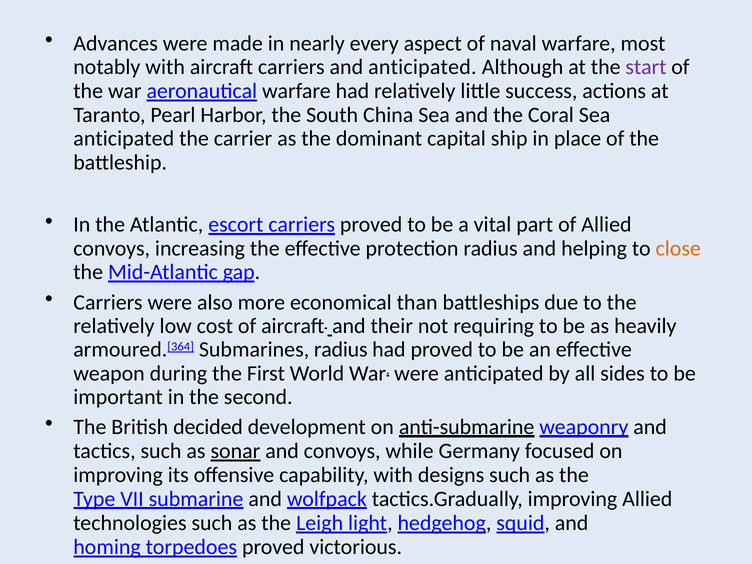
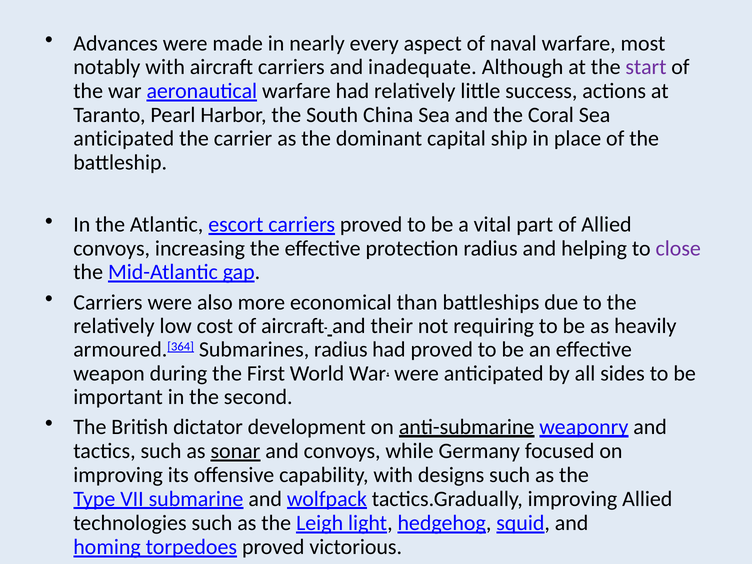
and anticipated: anticipated -> inadequate
close colour: orange -> purple
decided: decided -> dictator
